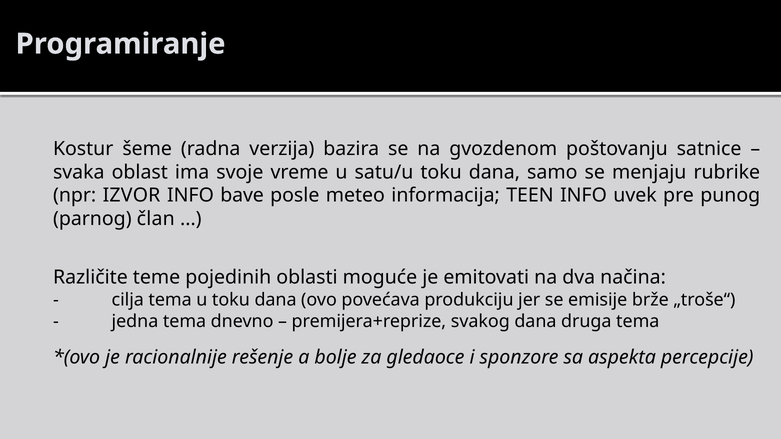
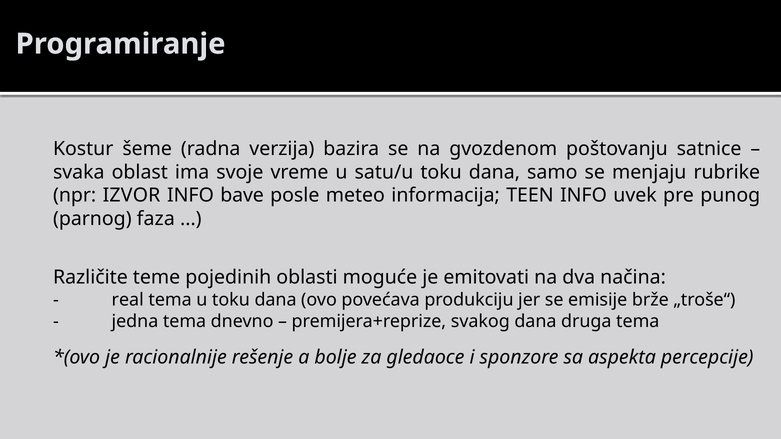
član: član -> faza
cilja: cilja -> real
